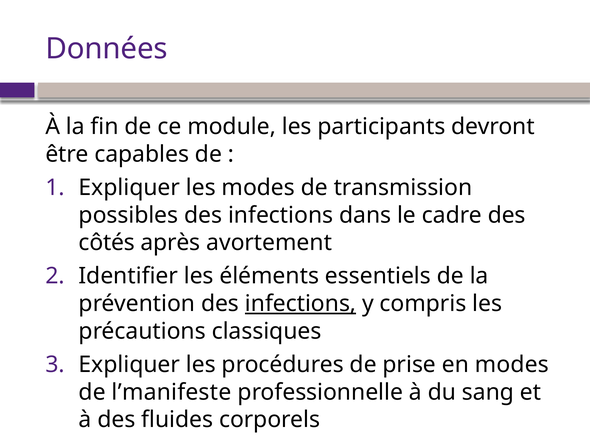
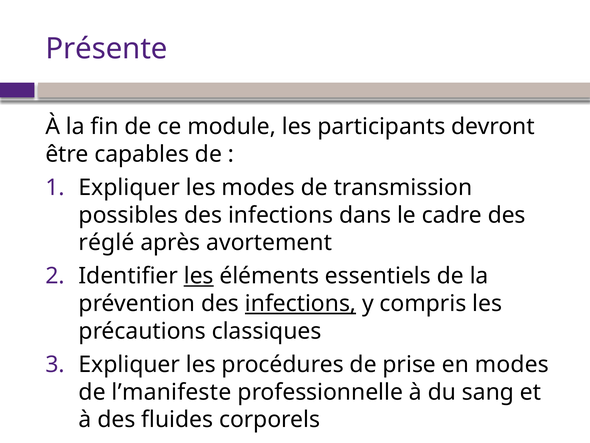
Données: Données -> Présente
côtés: côtés -> réglé
les at (199, 276) underline: none -> present
